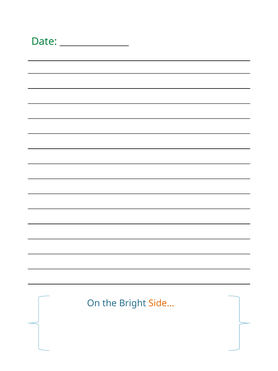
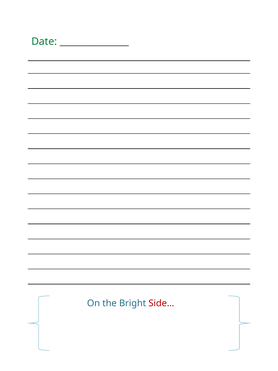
Side… colour: orange -> red
